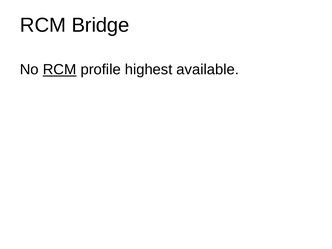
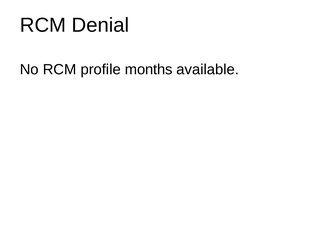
Bridge: Bridge -> Denial
RCM at (60, 70) underline: present -> none
highest: highest -> months
